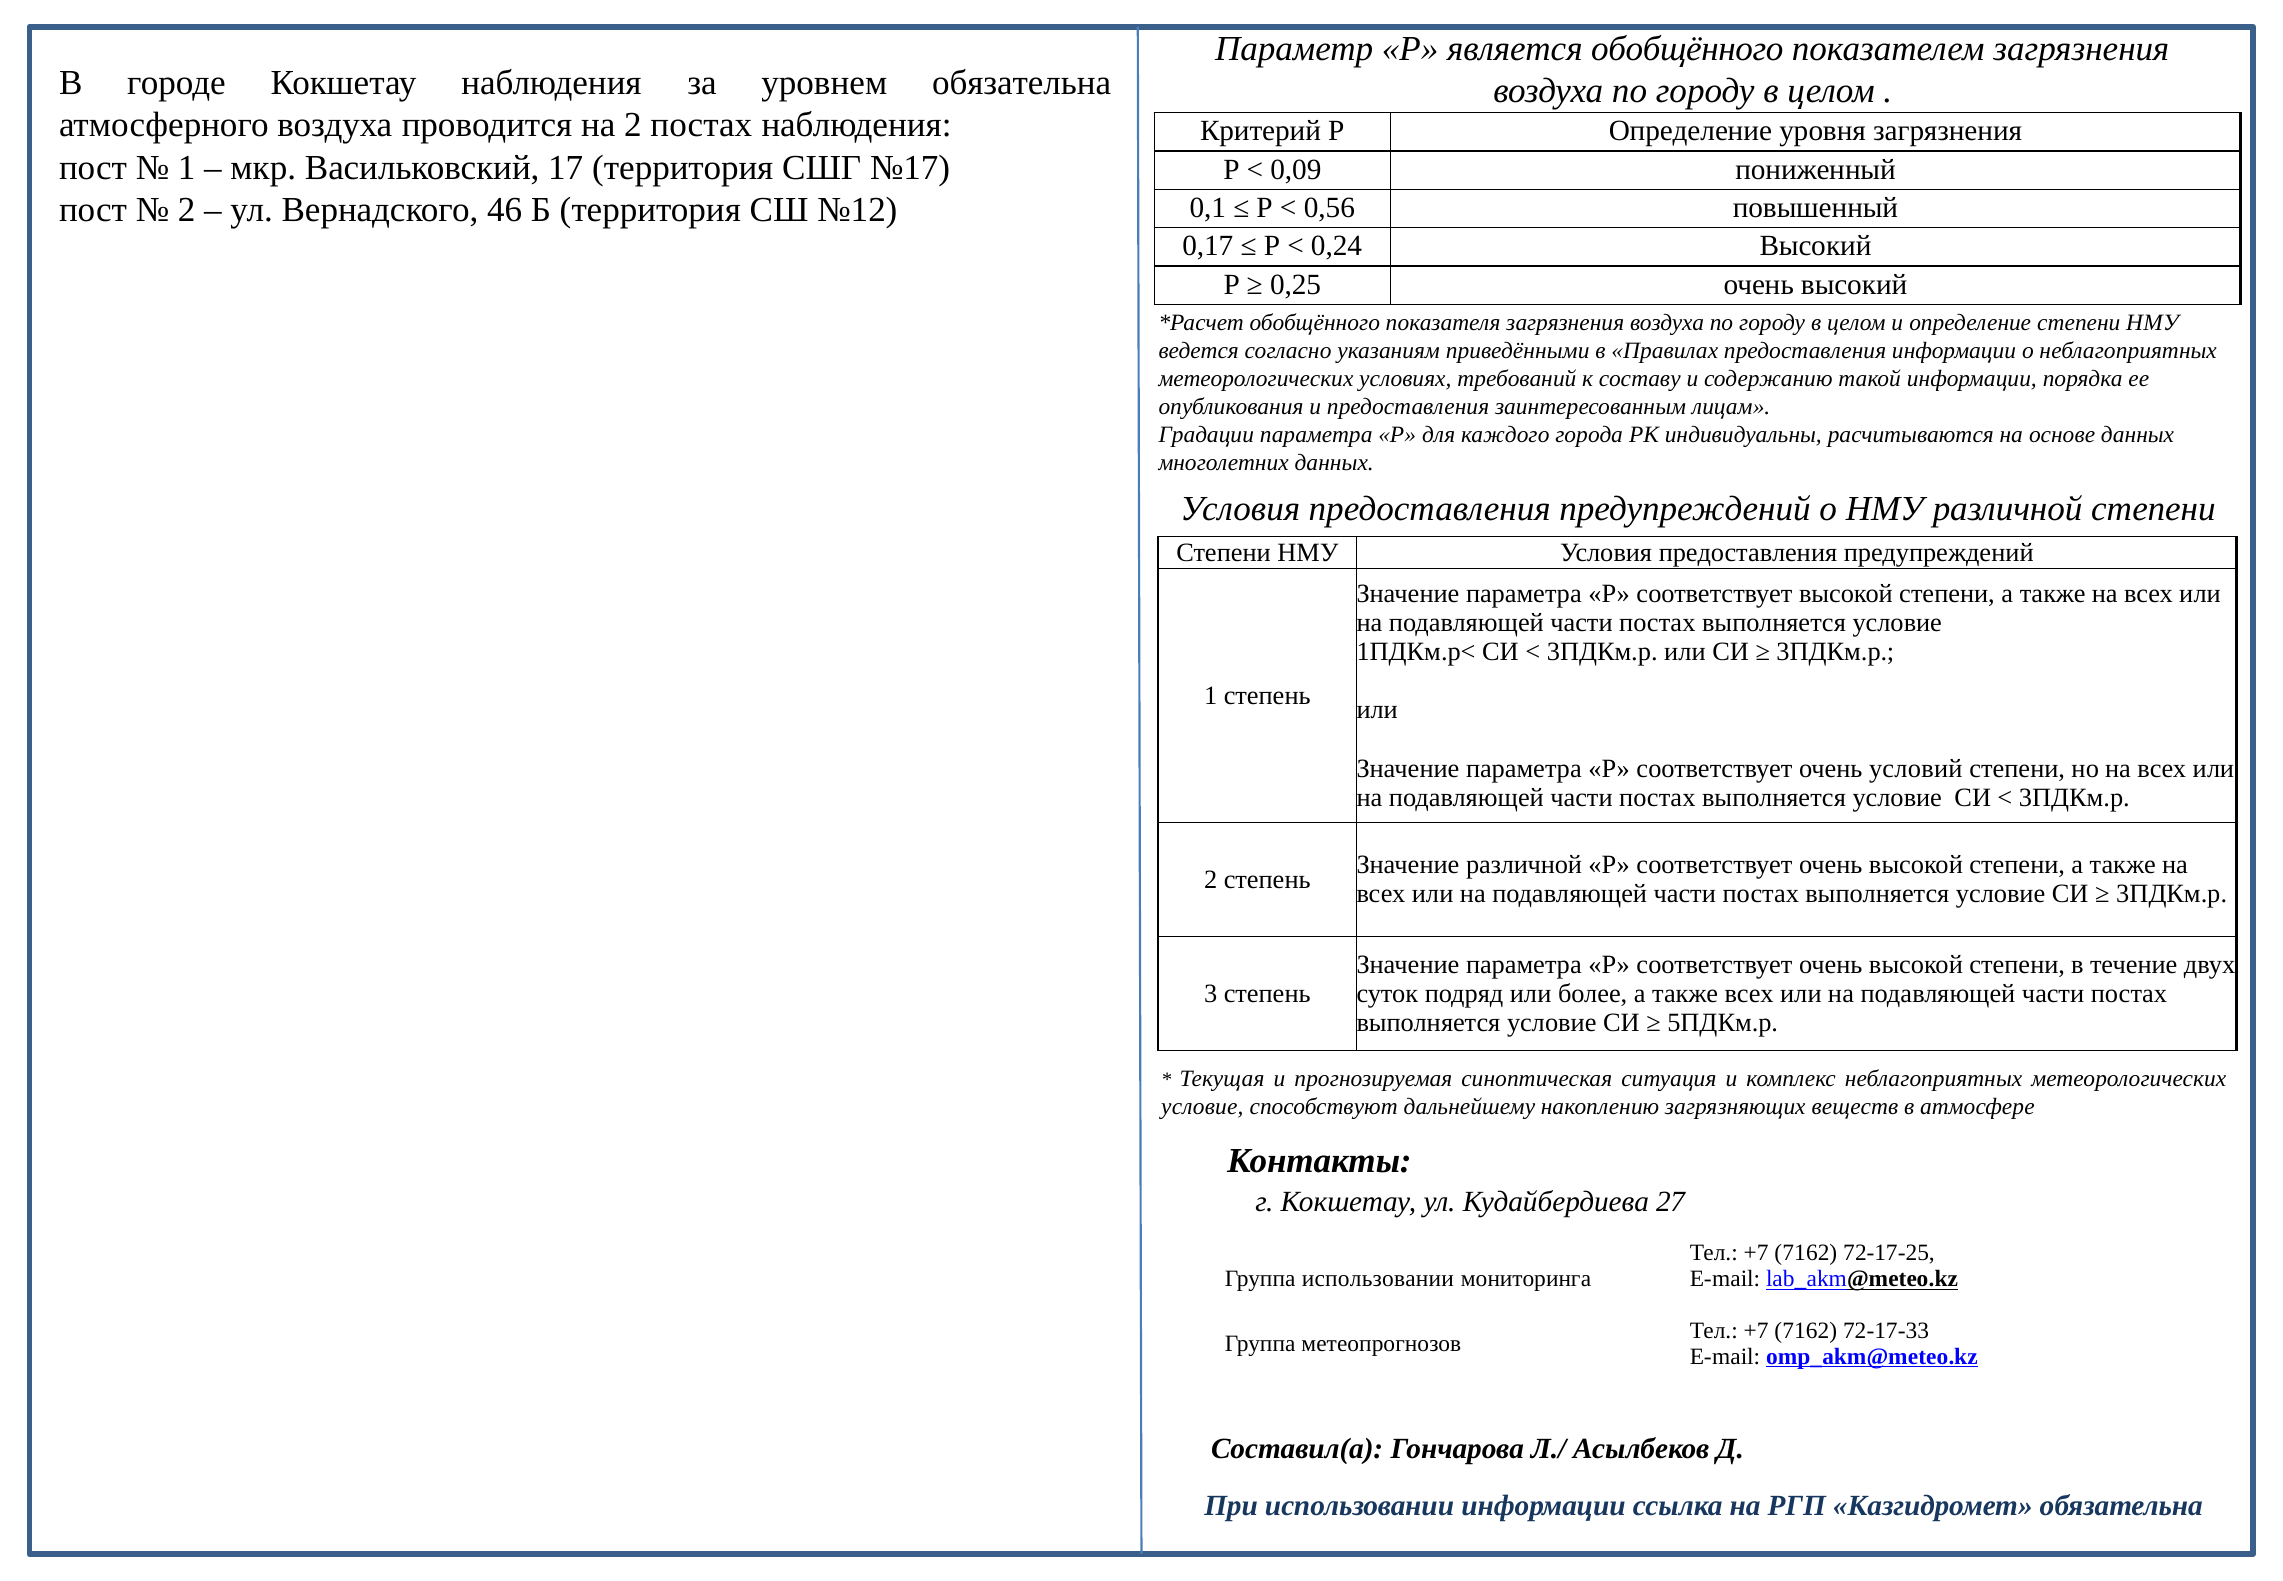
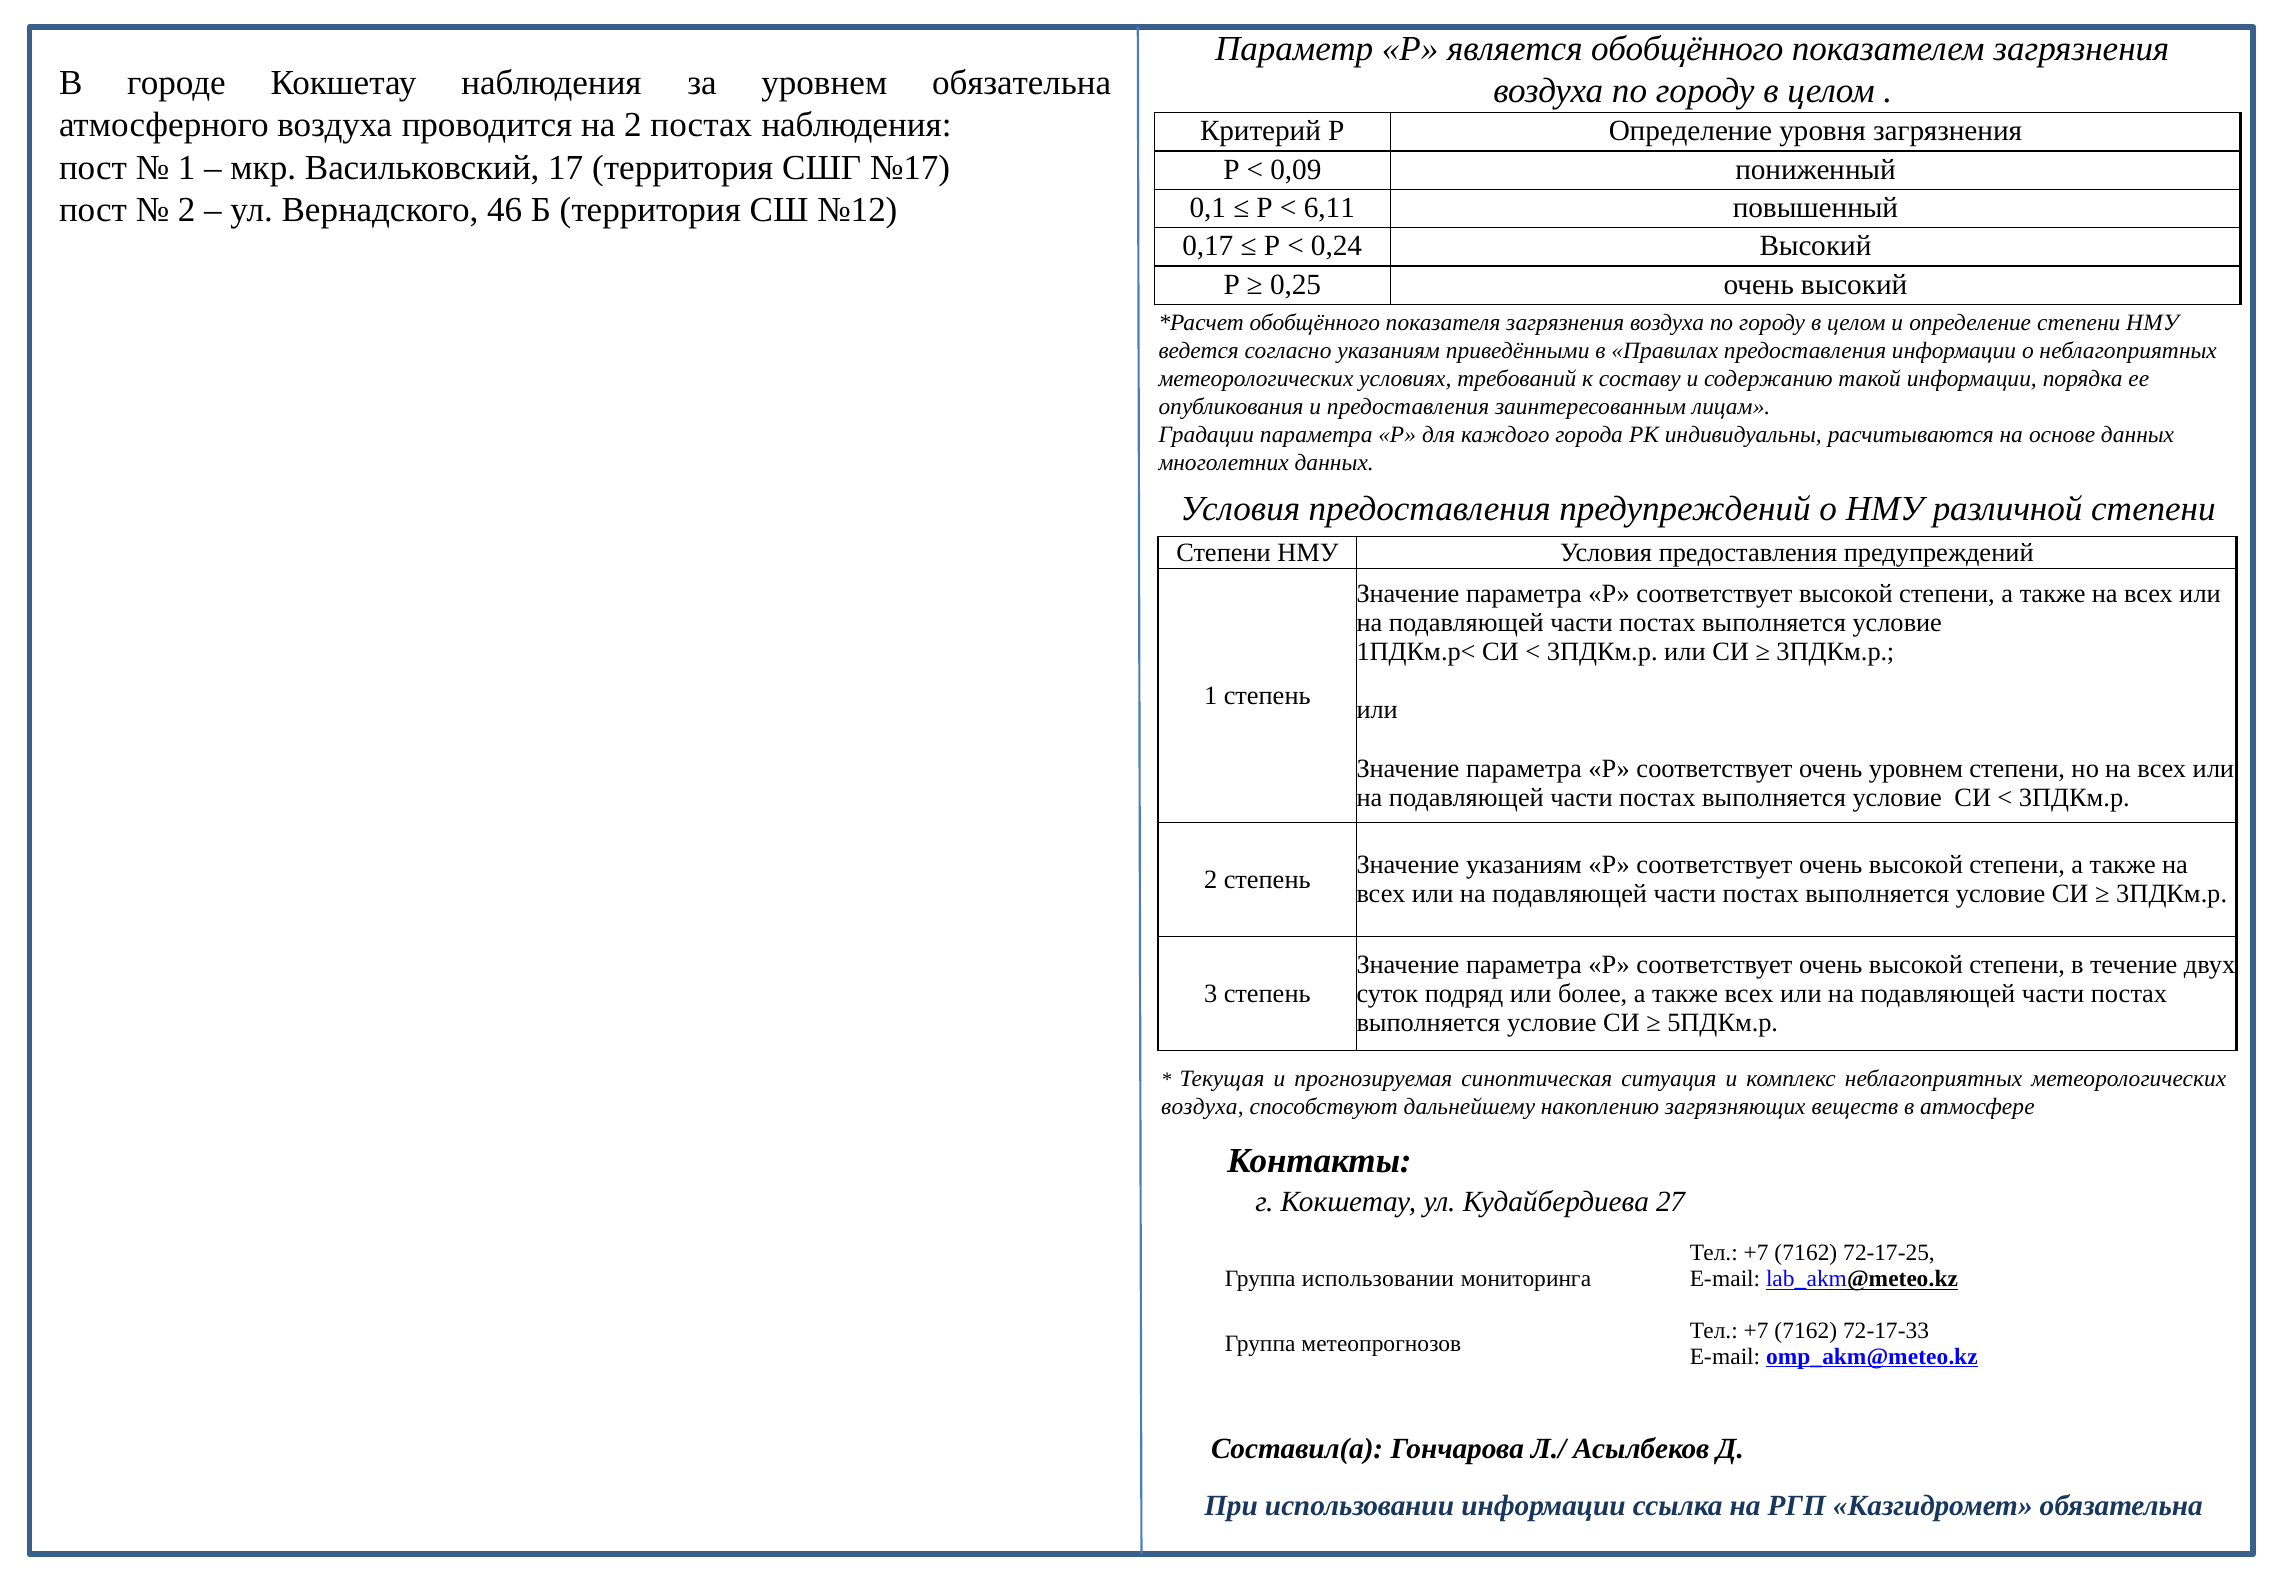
0,56: 0,56 -> 6,11
очень условий: условий -> уровнем
Значение различной: различной -> указаниям
условие at (1202, 1106): условие -> воздуха
